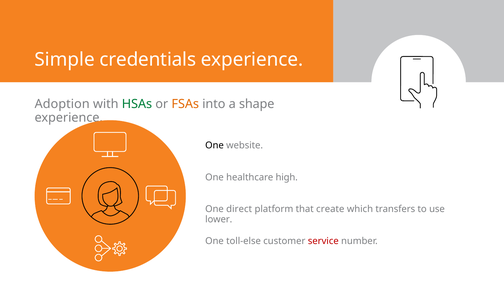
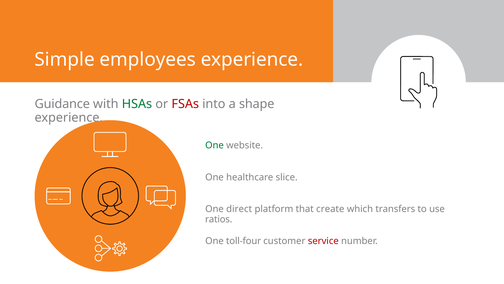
credentials: credentials -> employees
Adoption: Adoption -> Guidance
FSAs colour: orange -> red
One at (214, 145) colour: black -> green
high: high -> slice
lower: lower -> ratios
toll-else: toll-else -> toll-four
